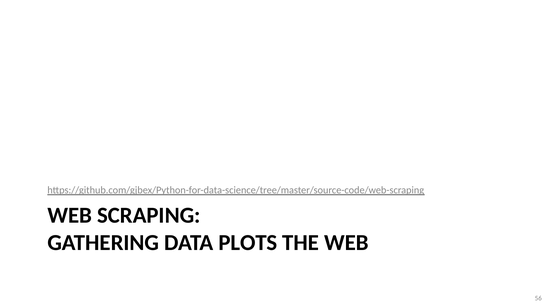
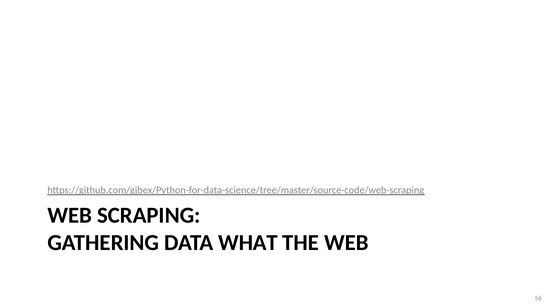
PLOTS: PLOTS -> WHAT
